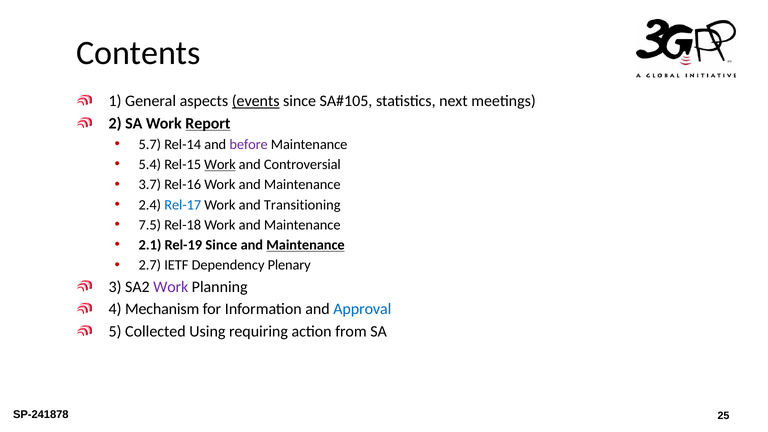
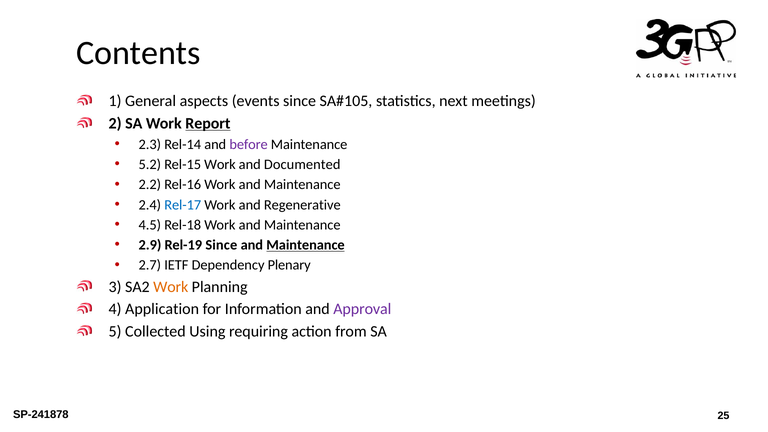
events underline: present -> none
5.7: 5.7 -> 2.3
5.4: 5.4 -> 5.2
Work at (220, 165) underline: present -> none
Controversial: Controversial -> Documented
3.7: 3.7 -> 2.2
Transitioning: Transitioning -> Regenerative
7.5: 7.5 -> 4.5
2.1: 2.1 -> 2.9
Work at (171, 287) colour: purple -> orange
Mechanism: Mechanism -> Application
Approval colour: blue -> purple
